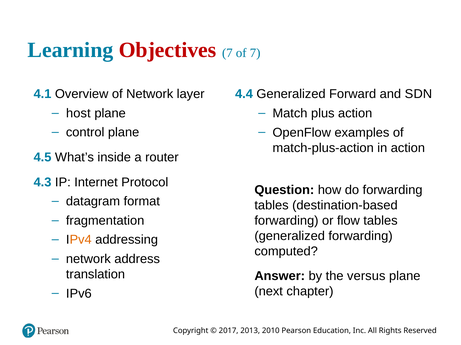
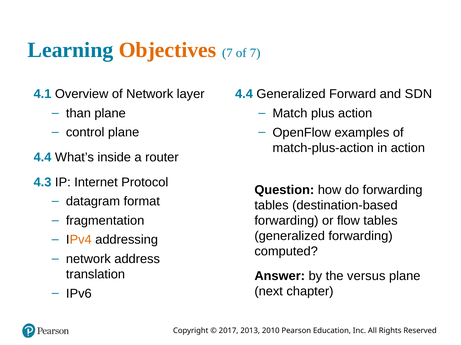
Objectives colour: red -> orange
host: host -> than
4.5 at (43, 158): 4.5 -> 4.4
